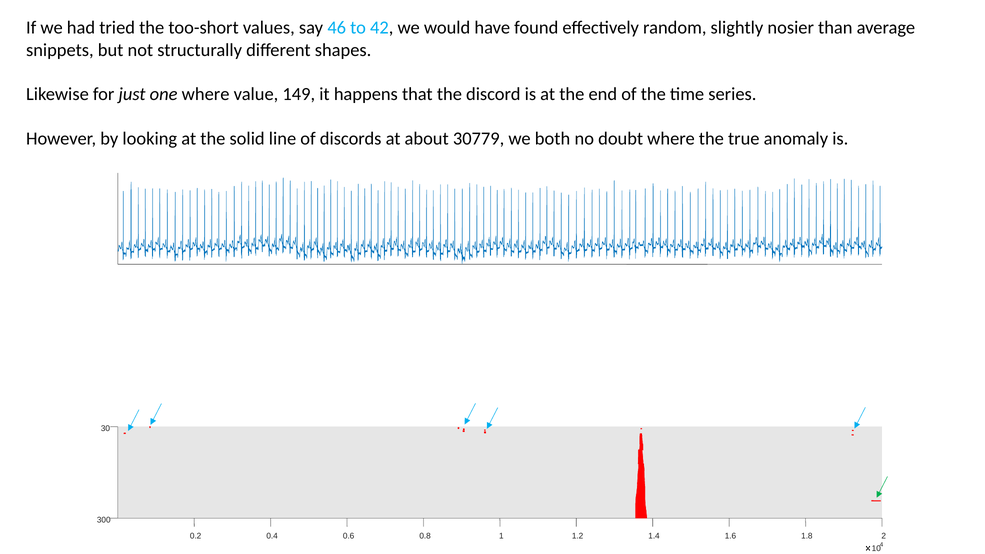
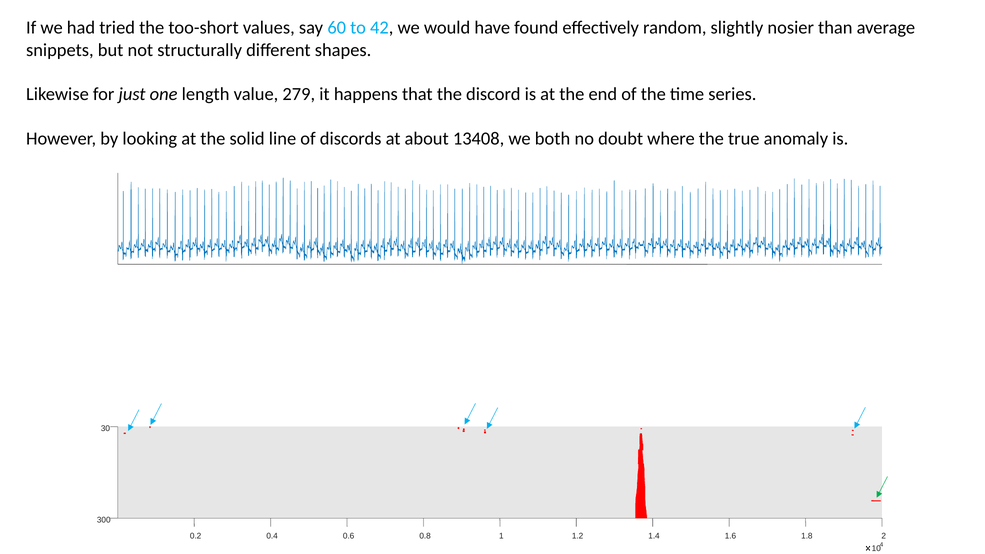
46: 46 -> 60
one where: where -> length
149: 149 -> 279
30779: 30779 -> 13408
